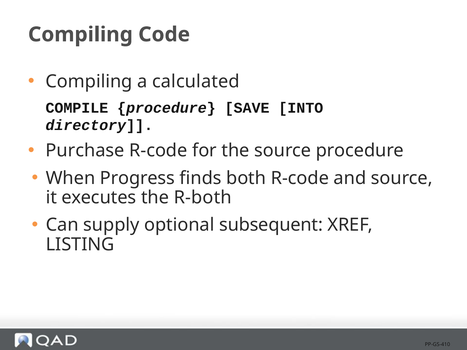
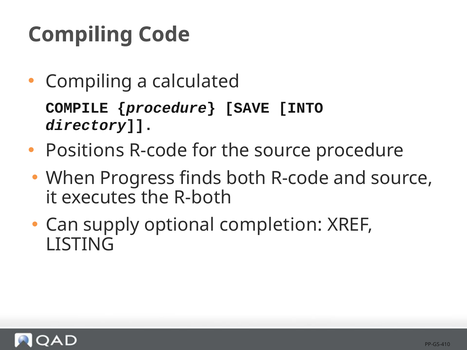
Purchase: Purchase -> Positions
subsequent: subsequent -> completion
